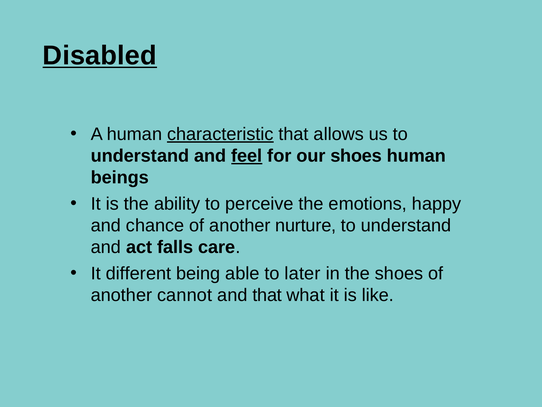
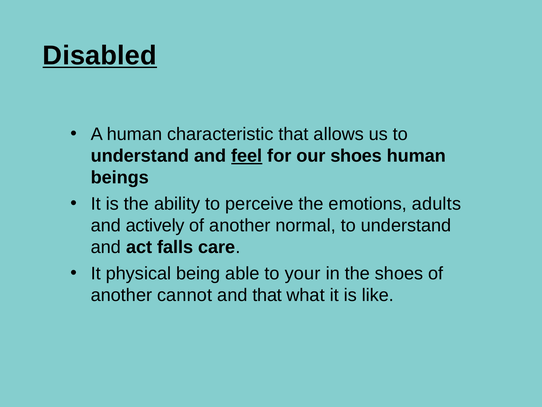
characteristic underline: present -> none
happy: happy -> adults
chance: chance -> actively
nurture: nurture -> normal
different: different -> physical
later: later -> your
